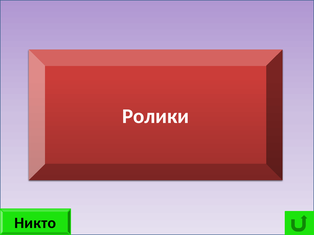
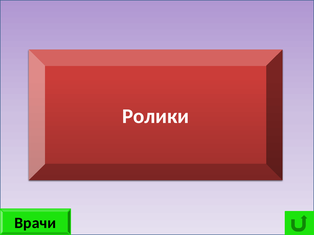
Никто: Никто -> Врачи
